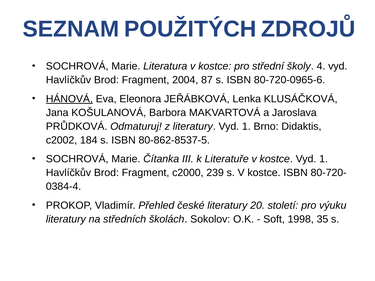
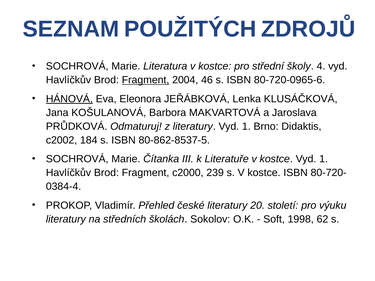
Fragment at (146, 80) underline: none -> present
87: 87 -> 46
35: 35 -> 62
